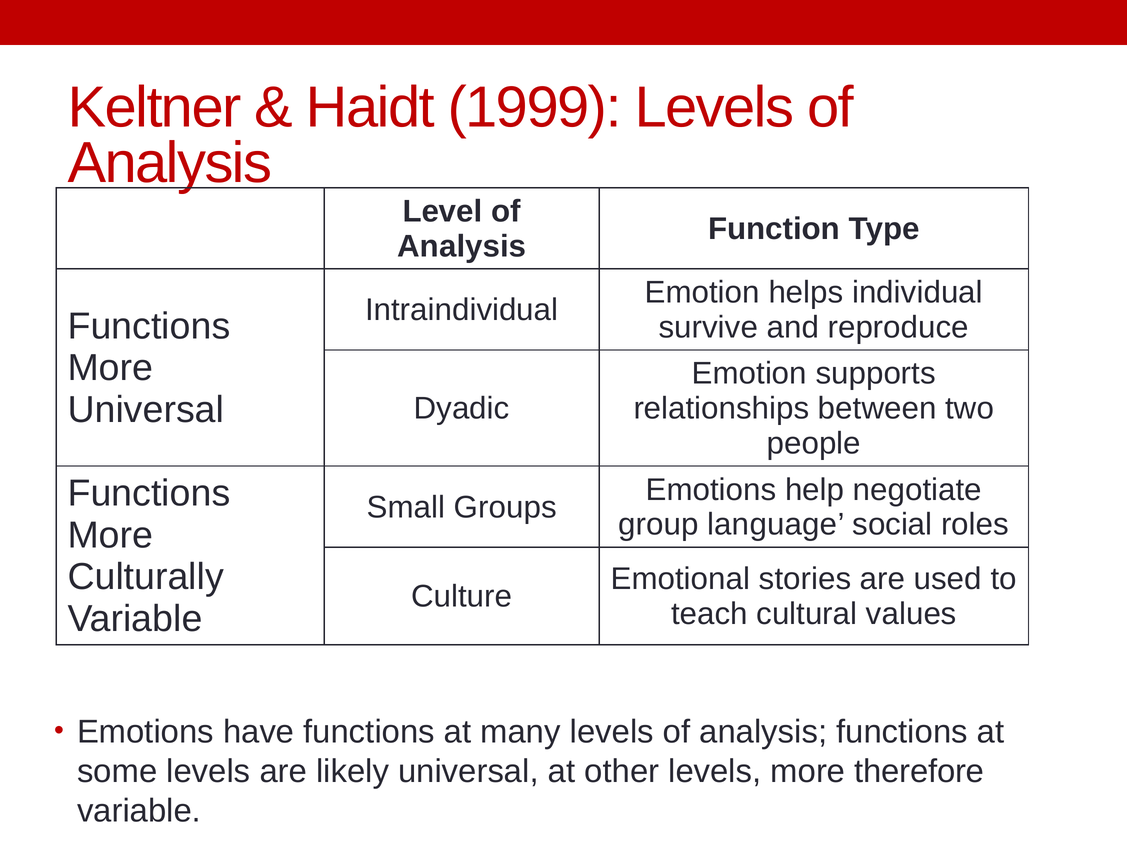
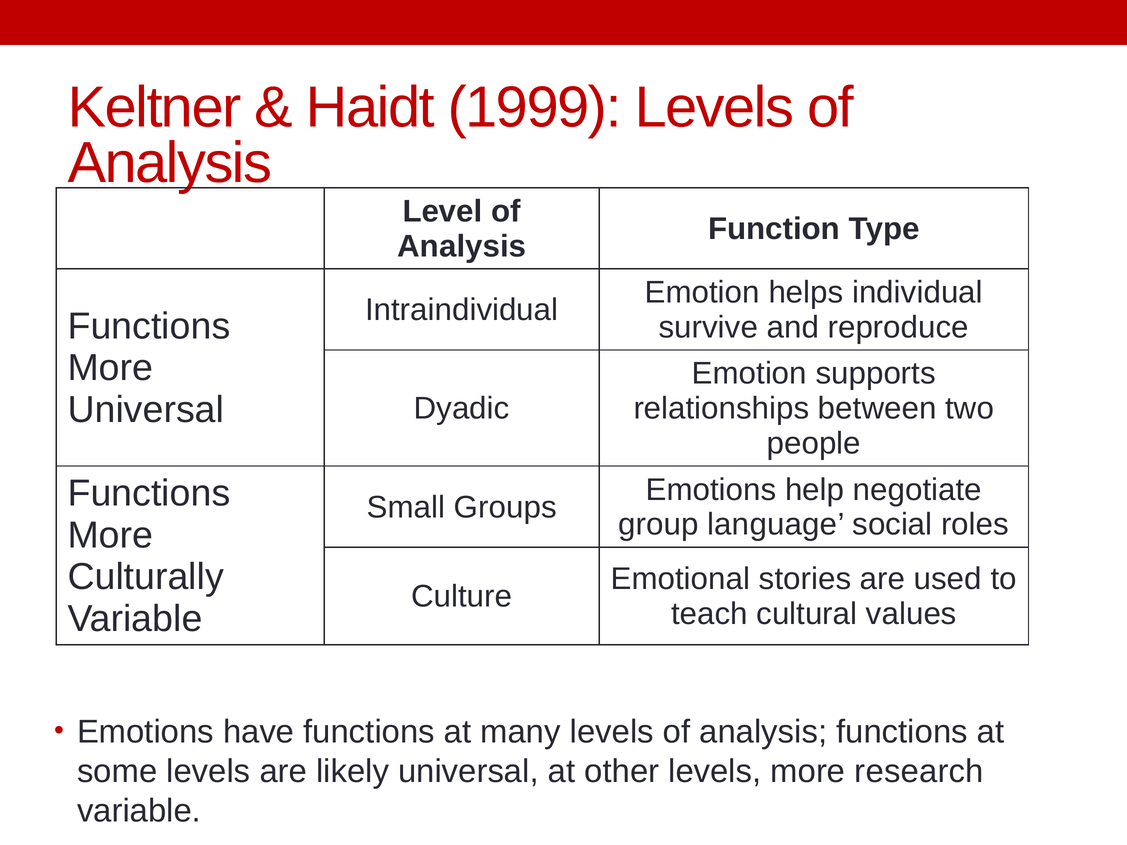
therefore: therefore -> research
